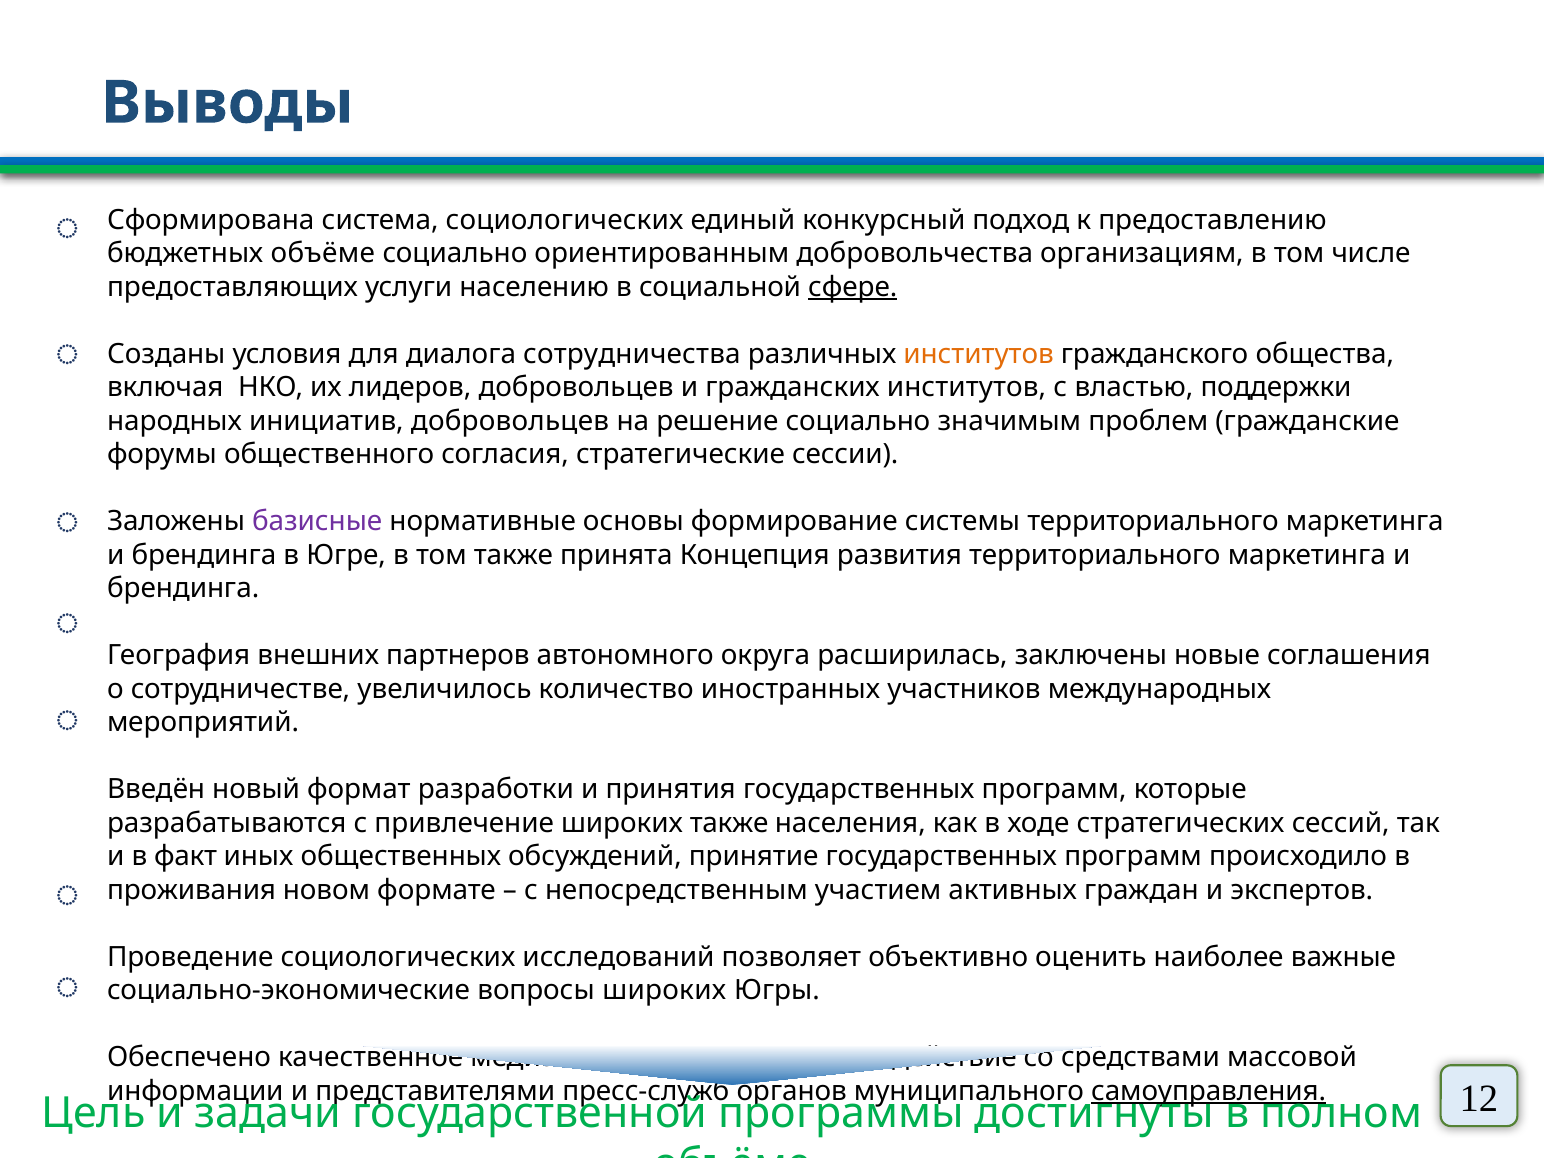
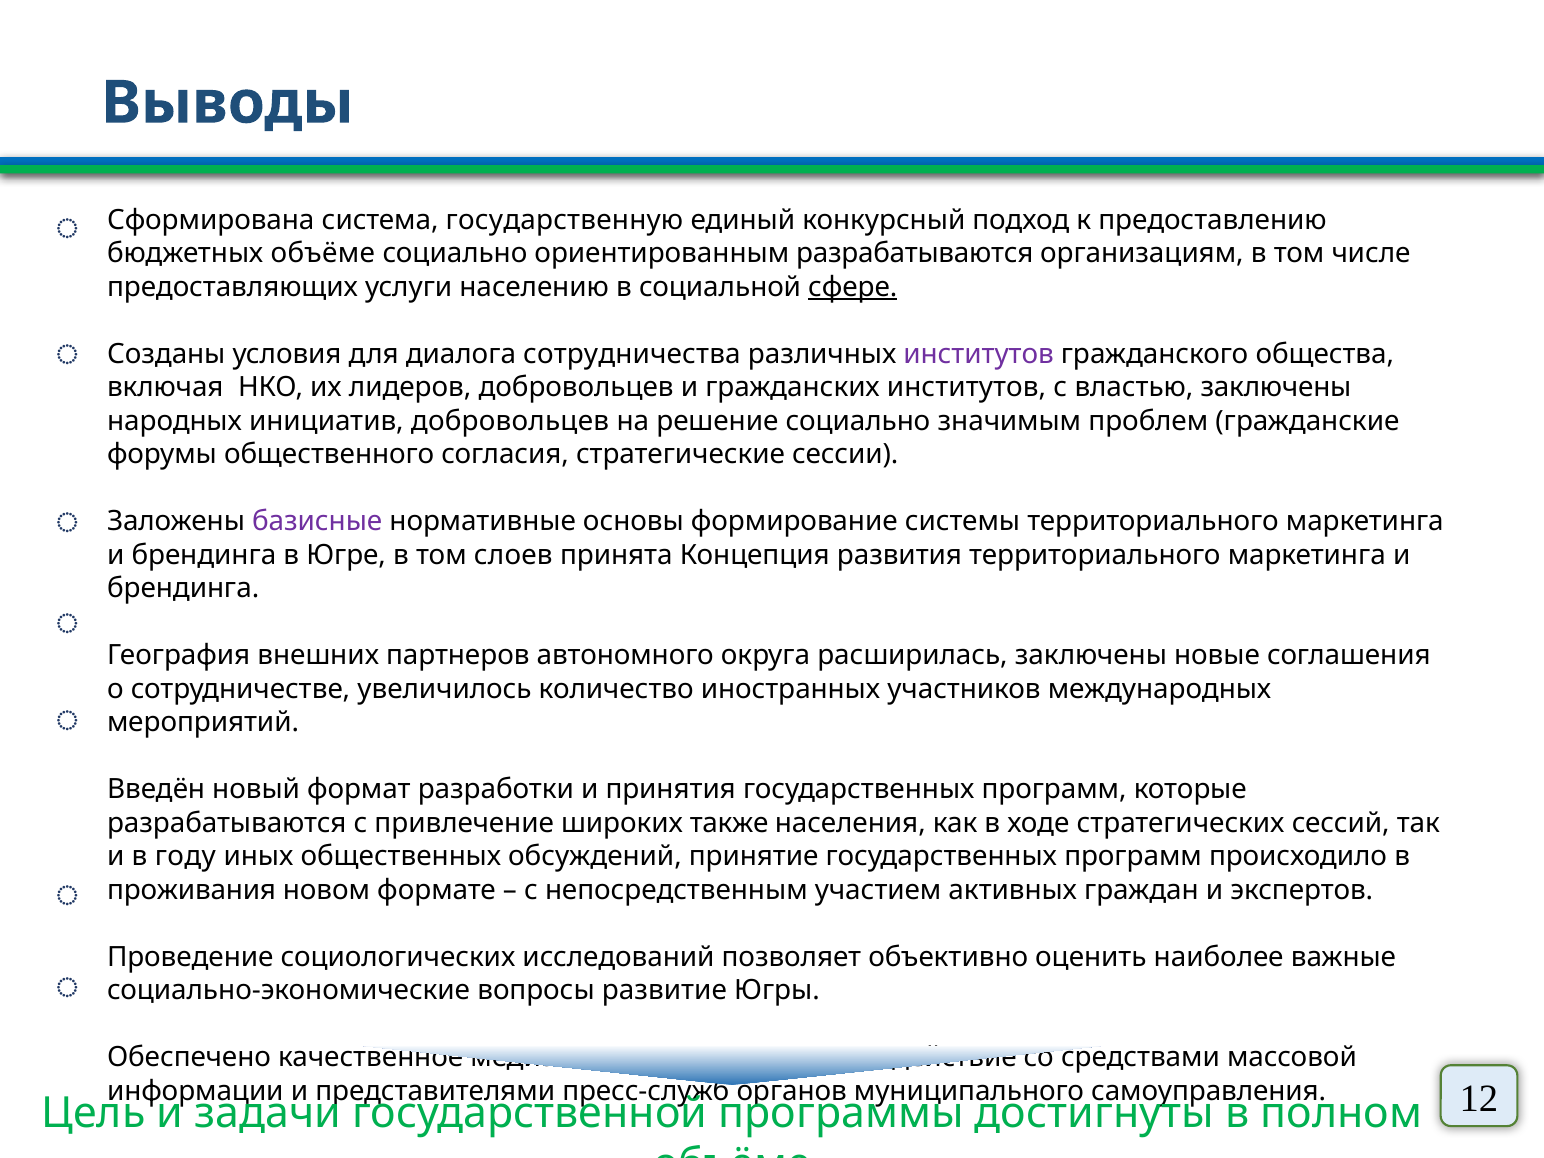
система социологических: социологических -> государственную
ориентированным добровольчества: добровольчества -> разрабатываются
институтов at (979, 354) colour: orange -> purple
властью поддержки: поддержки -> заключены
том также: также -> слоев
факт: факт -> году
вопросы широких: широких -> развитие
самоуправления underline: present -> none
